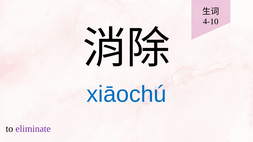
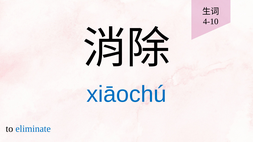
eliminate colour: purple -> blue
